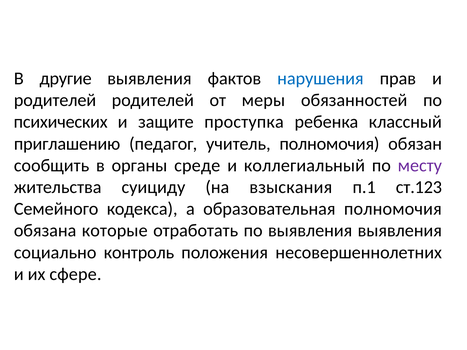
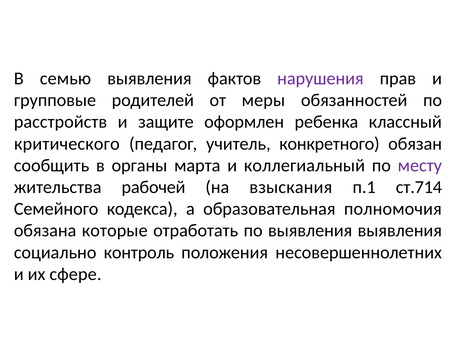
другие: другие -> семью
нарушения colour: blue -> purple
родителей at (55, 100): родителей -> групповые
психических: психических -> расстройств
проступка: проступка -> оформлен
приглашению: приглашению -> критического
учитель полномочия: полномочия -> конкретного
среде: среде -> марта
суициду: суициду -> рабочей
ст.123: ст.123 -> ст.714
